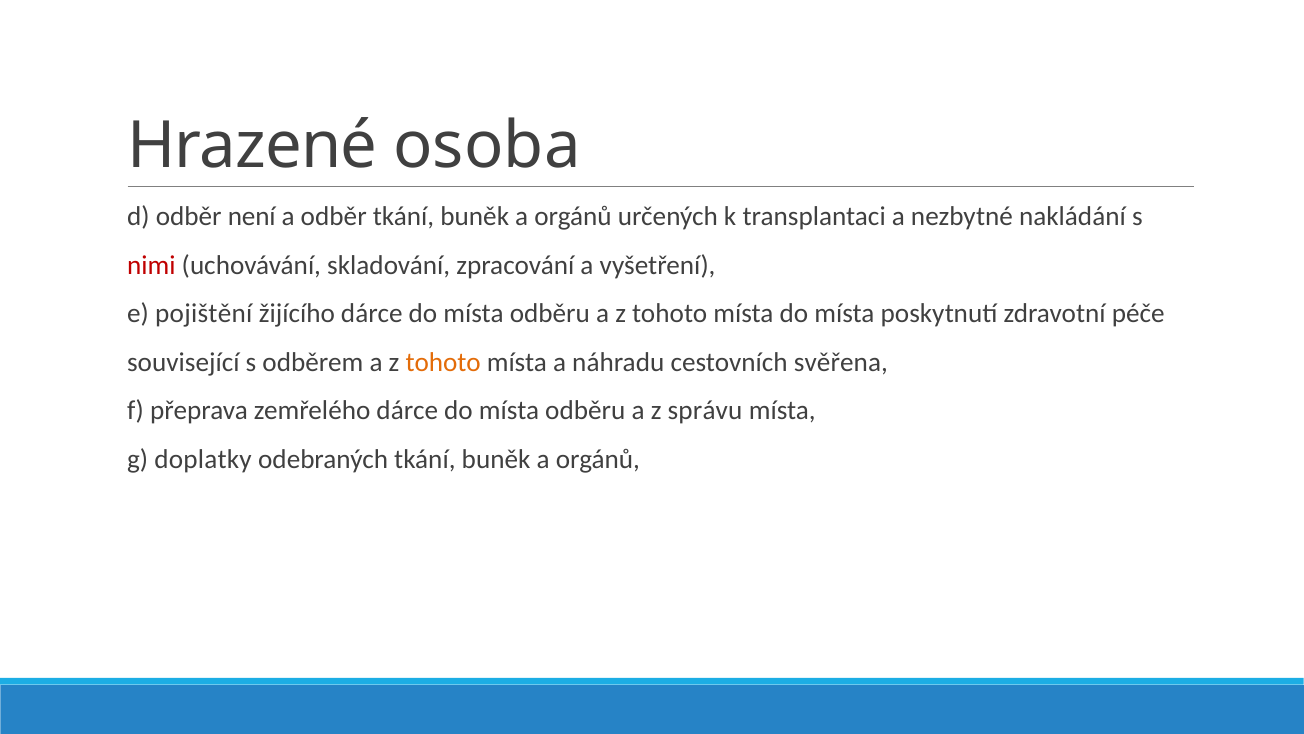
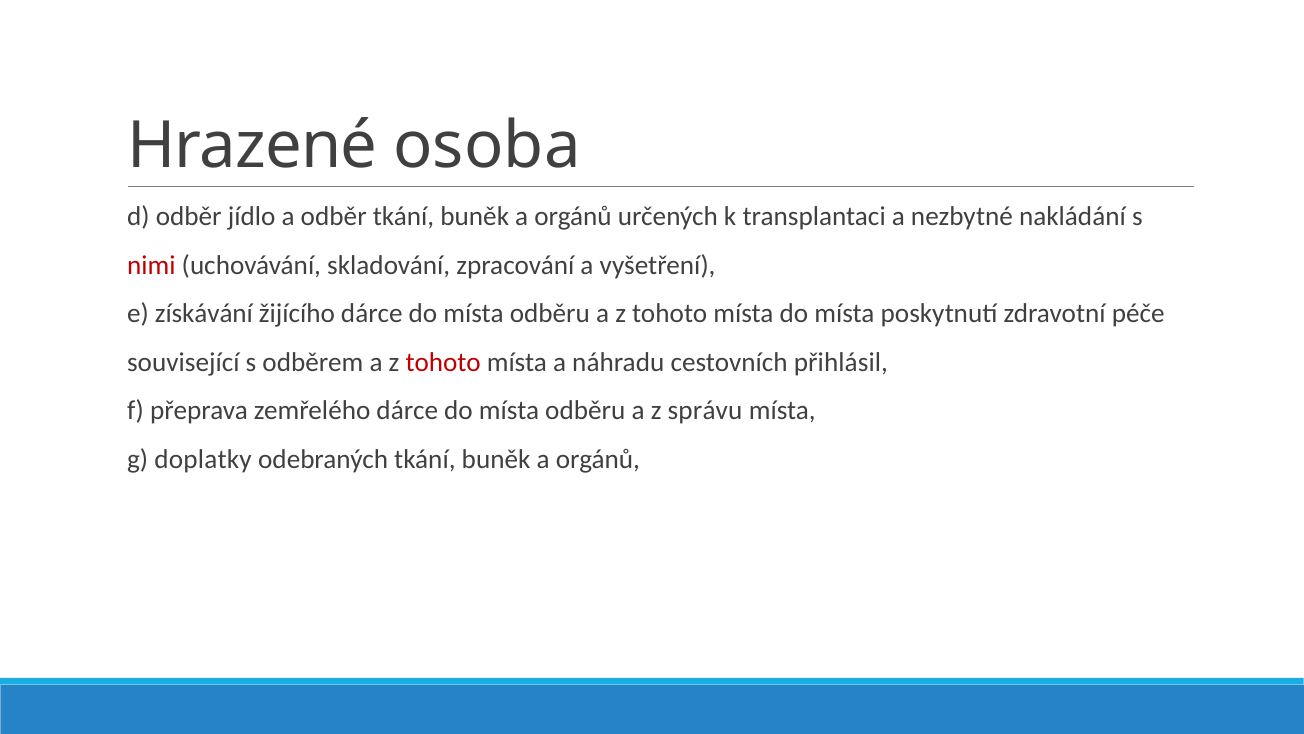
není: není -> jídlo
pojištění: pojištění -> získávání
tohoto at (443, 362) colour: orange -> red
svěřena: svěřena -> přihlásil
